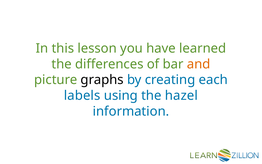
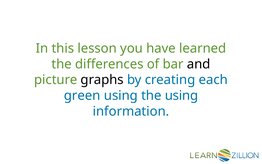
and colour: orange -> black
labels: labels -> green
the hazel: hazel -> using
